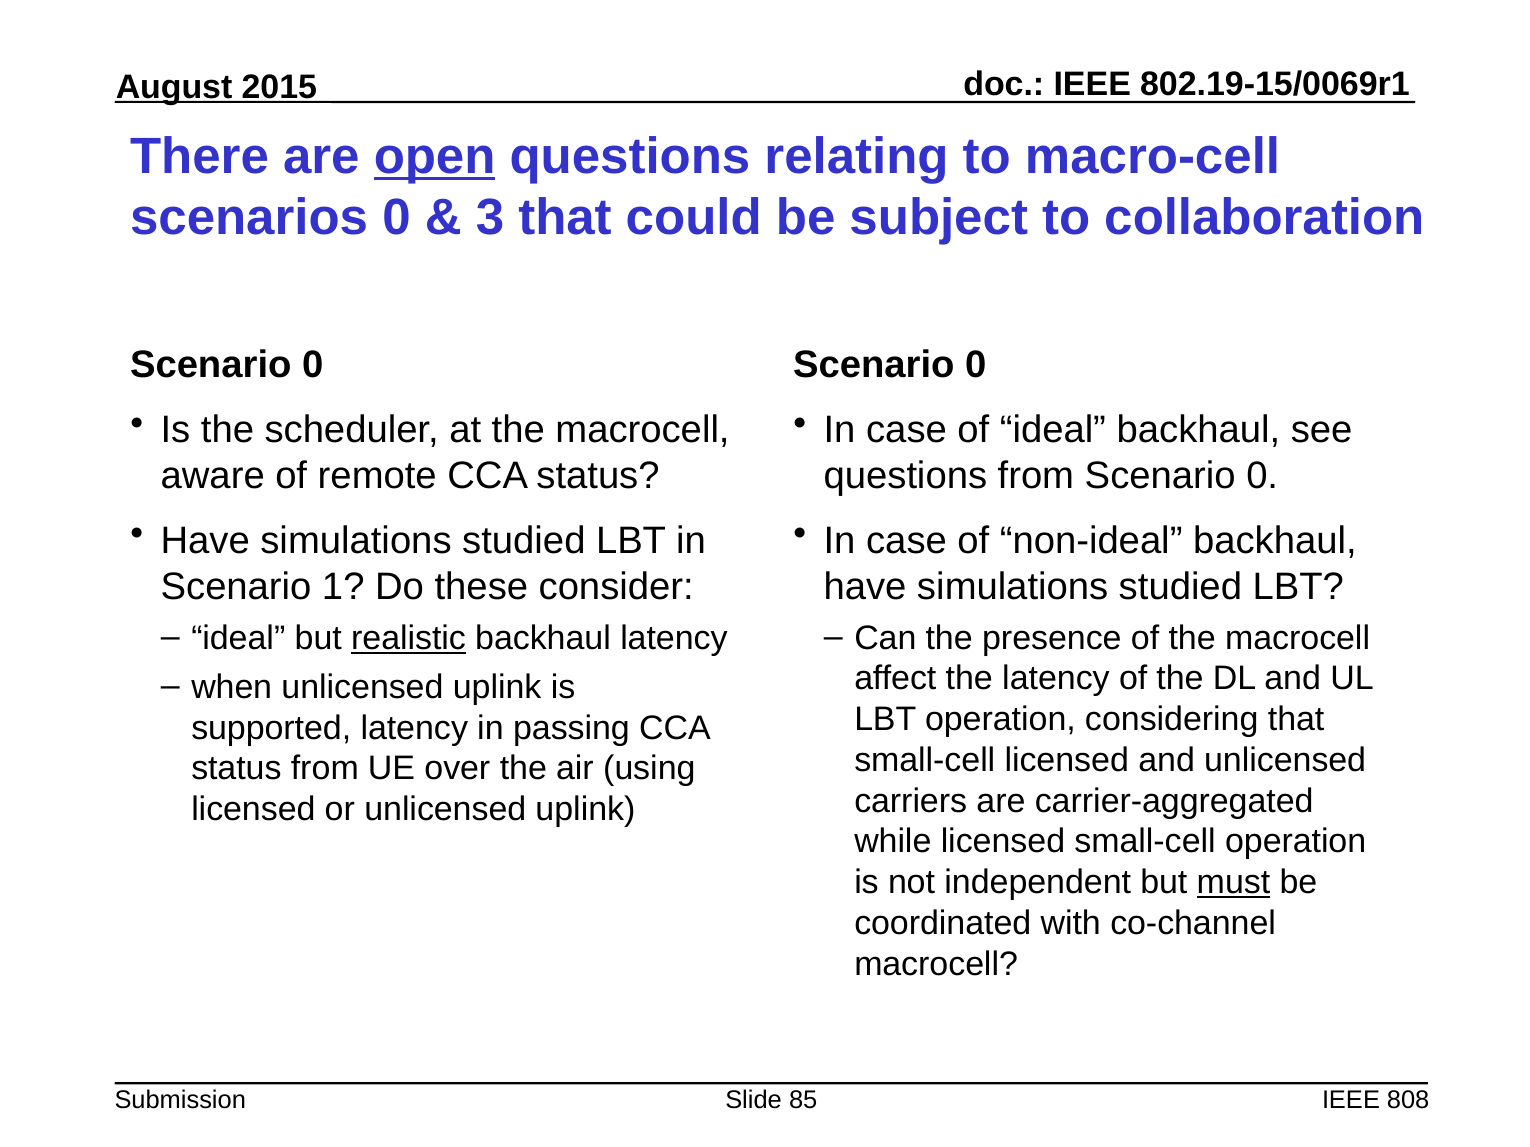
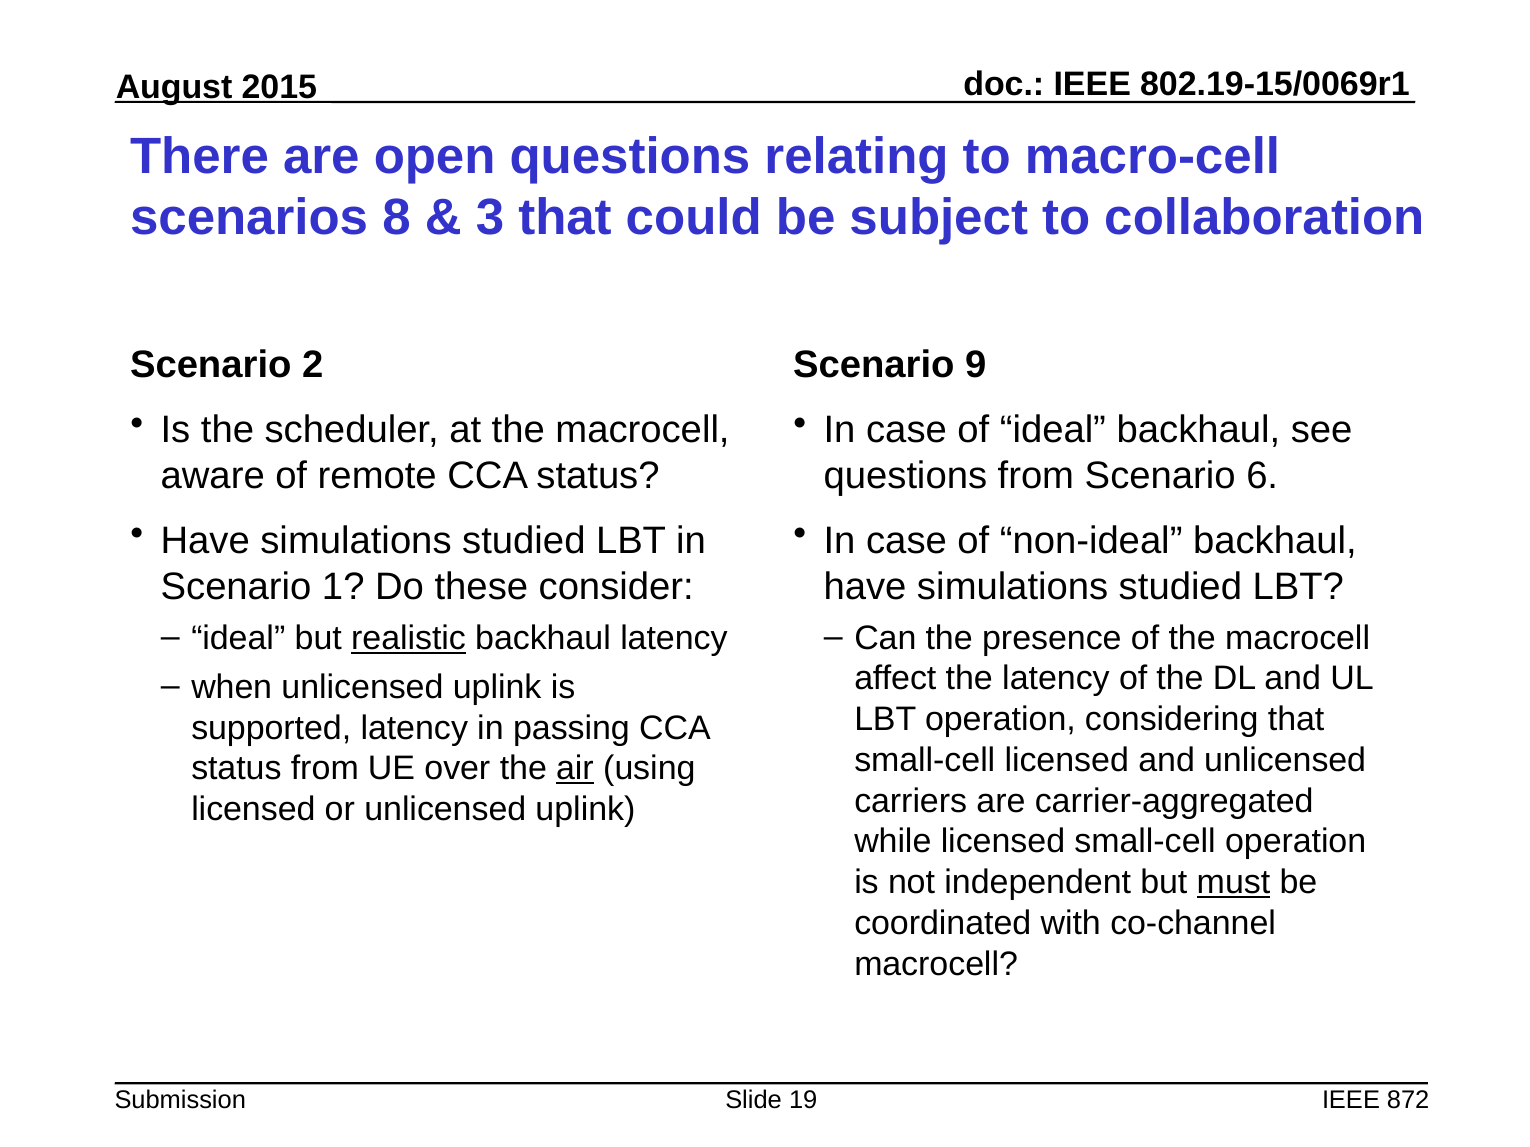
open underline: present -> none
scenarios 0: 0 -> 8
0 at (313, 365): 0 -> 2
0 at (976, 365): 0 -> 9
from Scenario 0: 0 -> 6
air underline: none -> present
85: 85 -> 19
808: 808 -> 872
